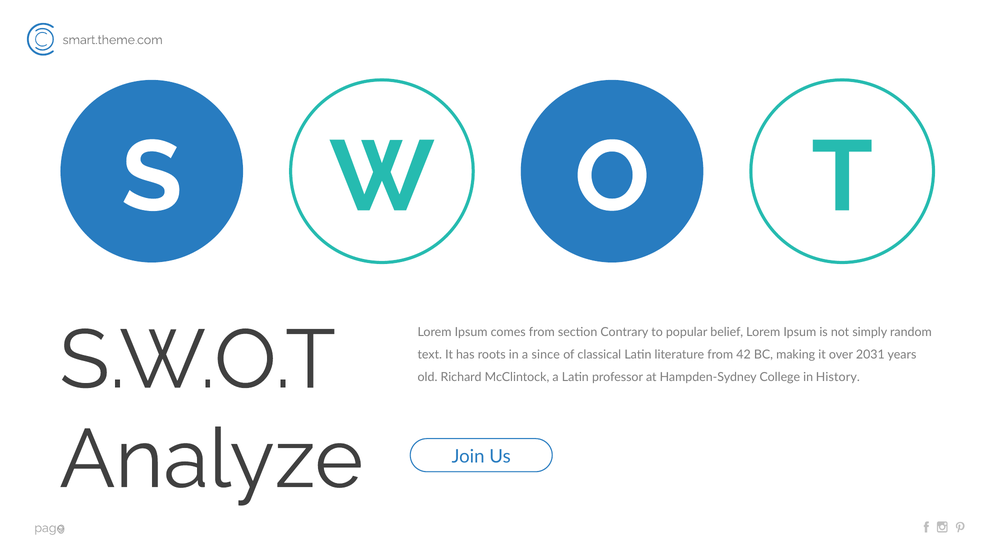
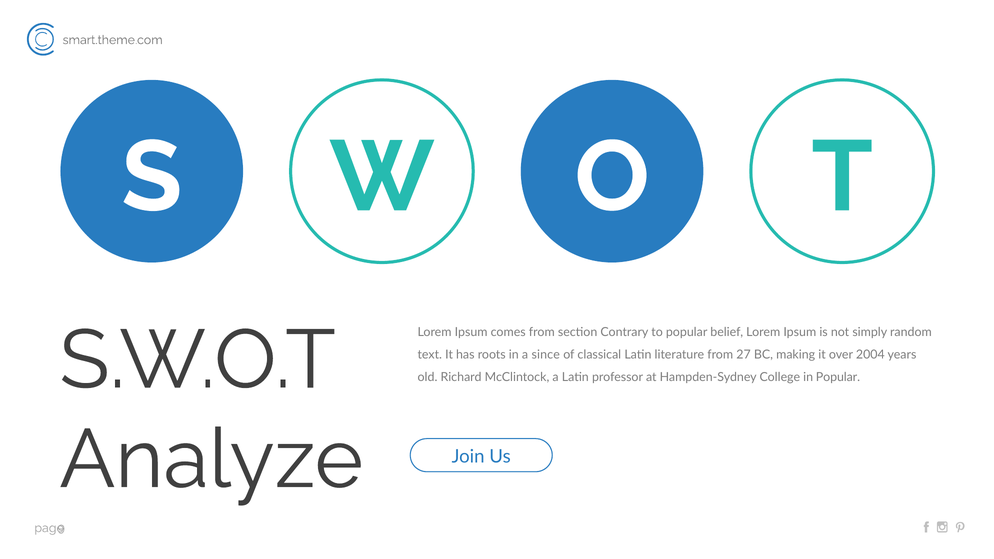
42: 42 -> 27
2031: 2031 -> 2004
in History: History -> Popular
